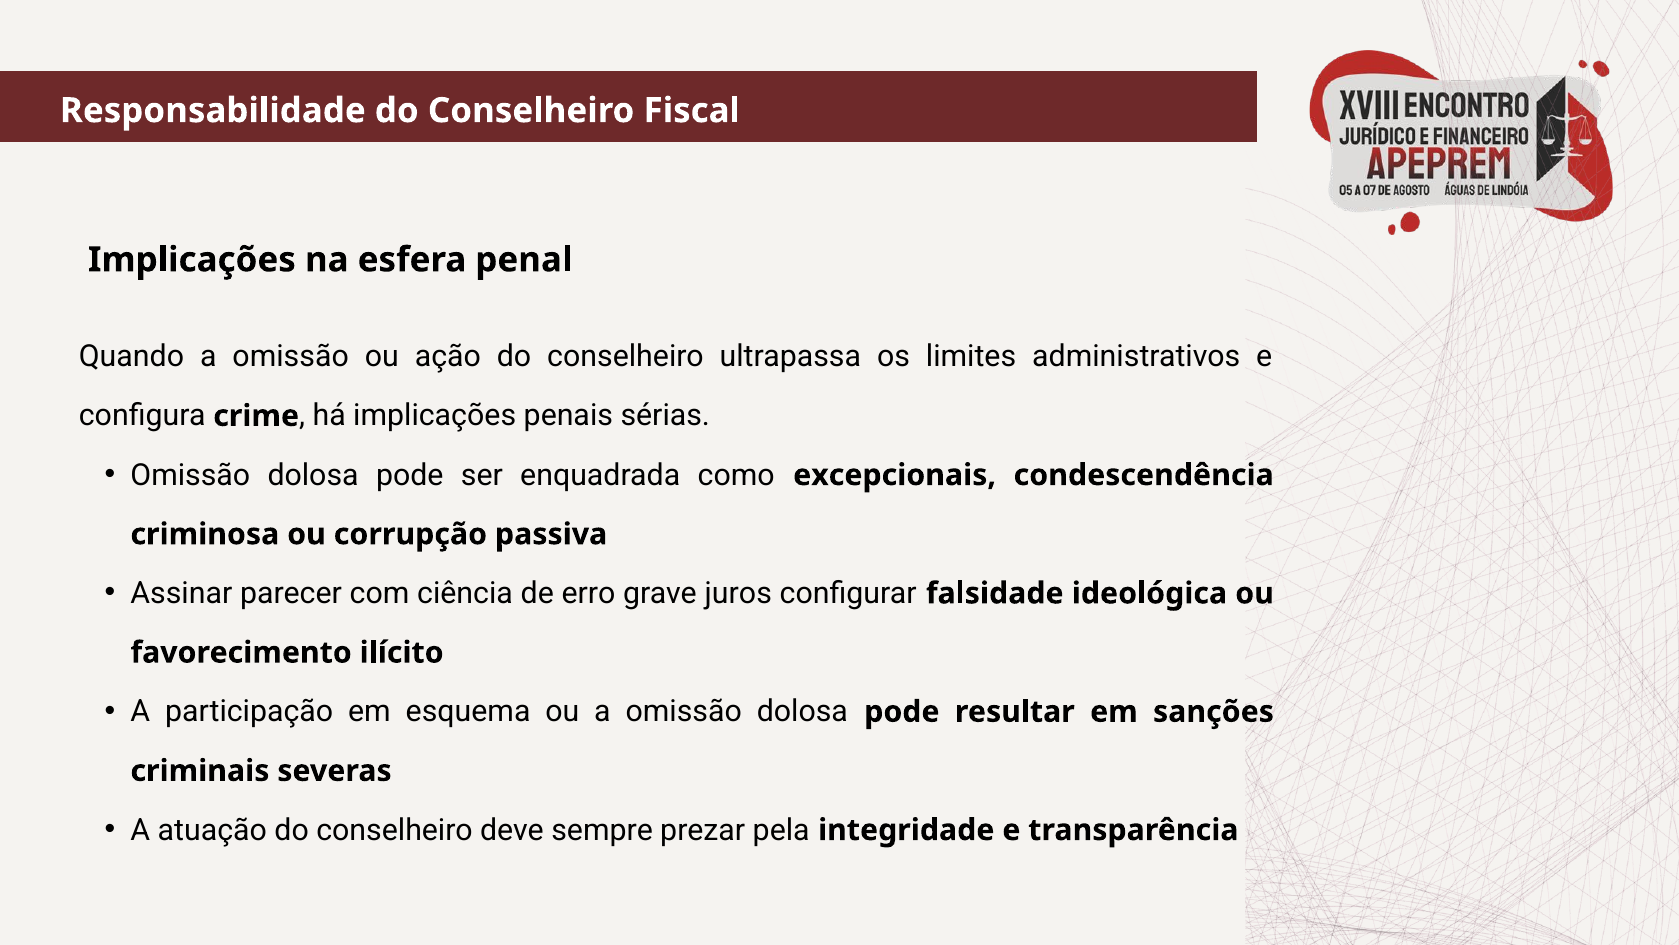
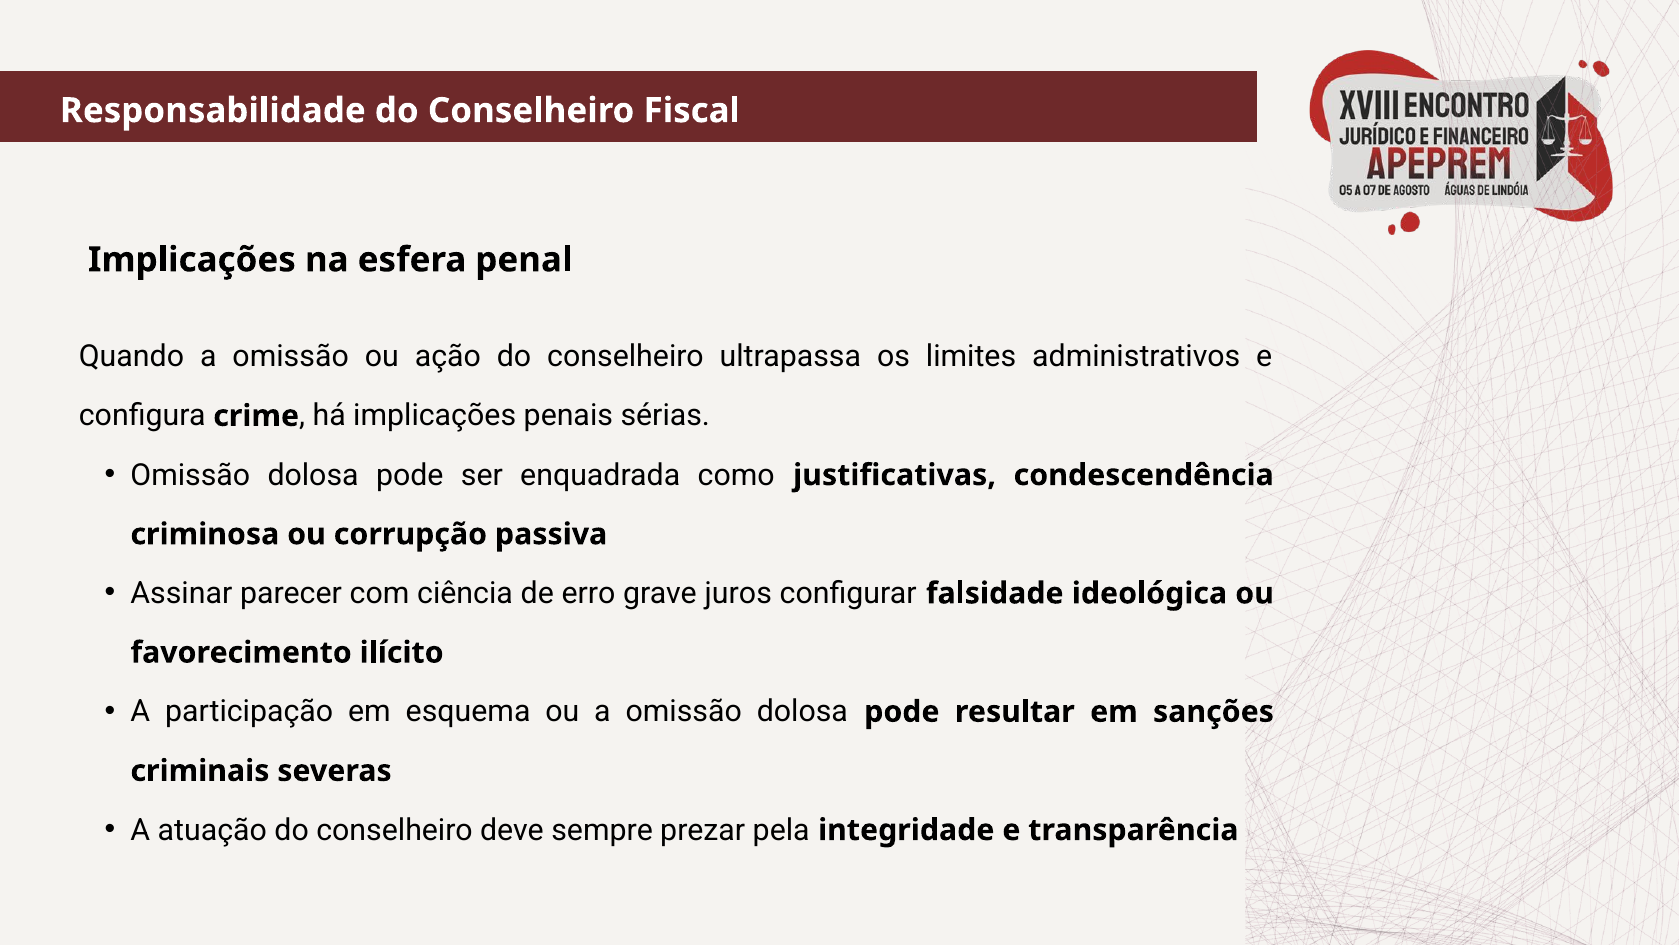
excepcionais: excepcionais -> justificativas
